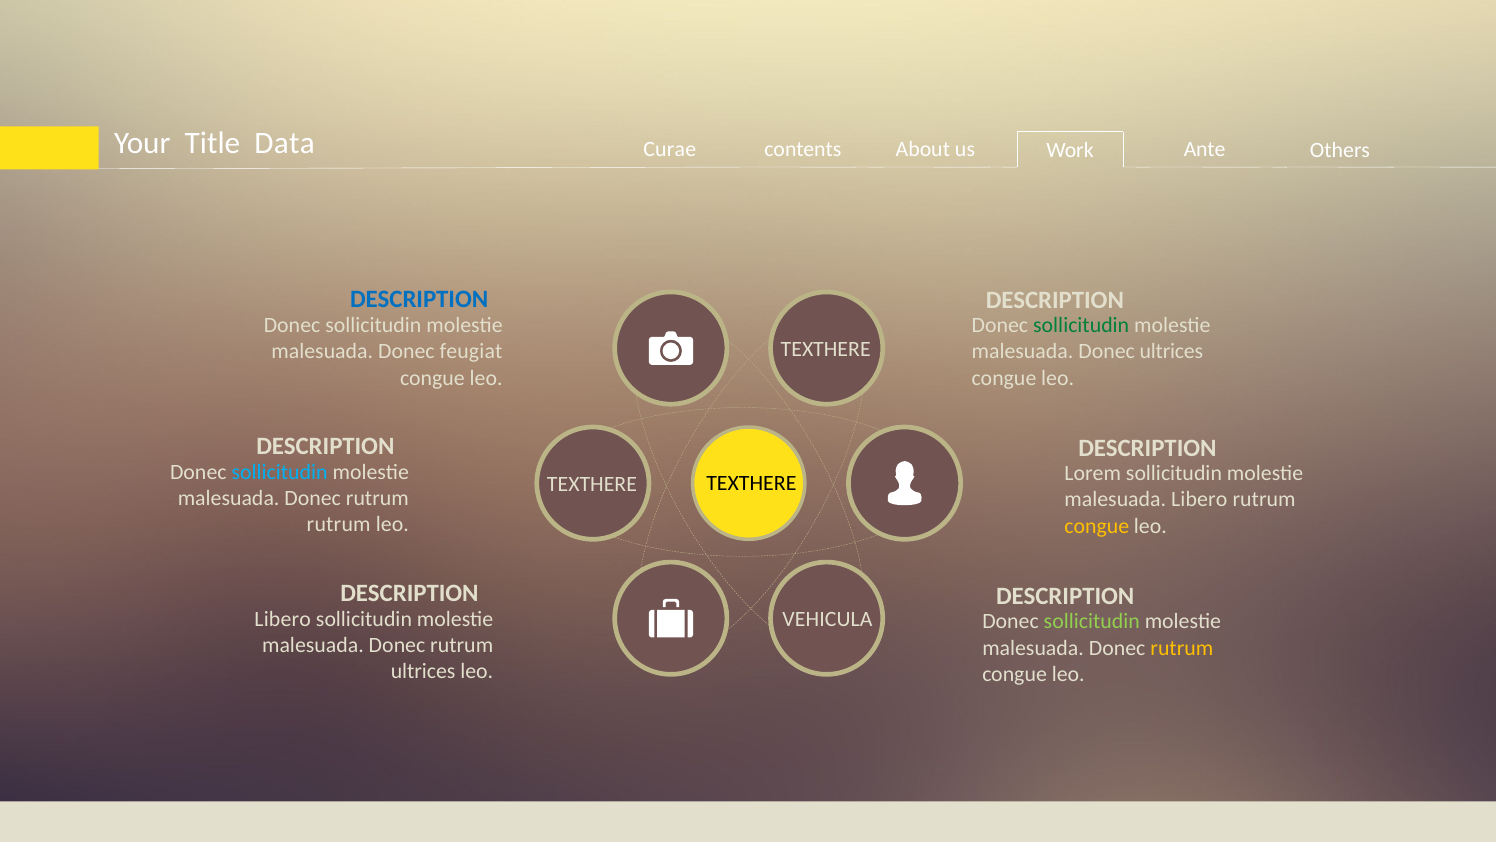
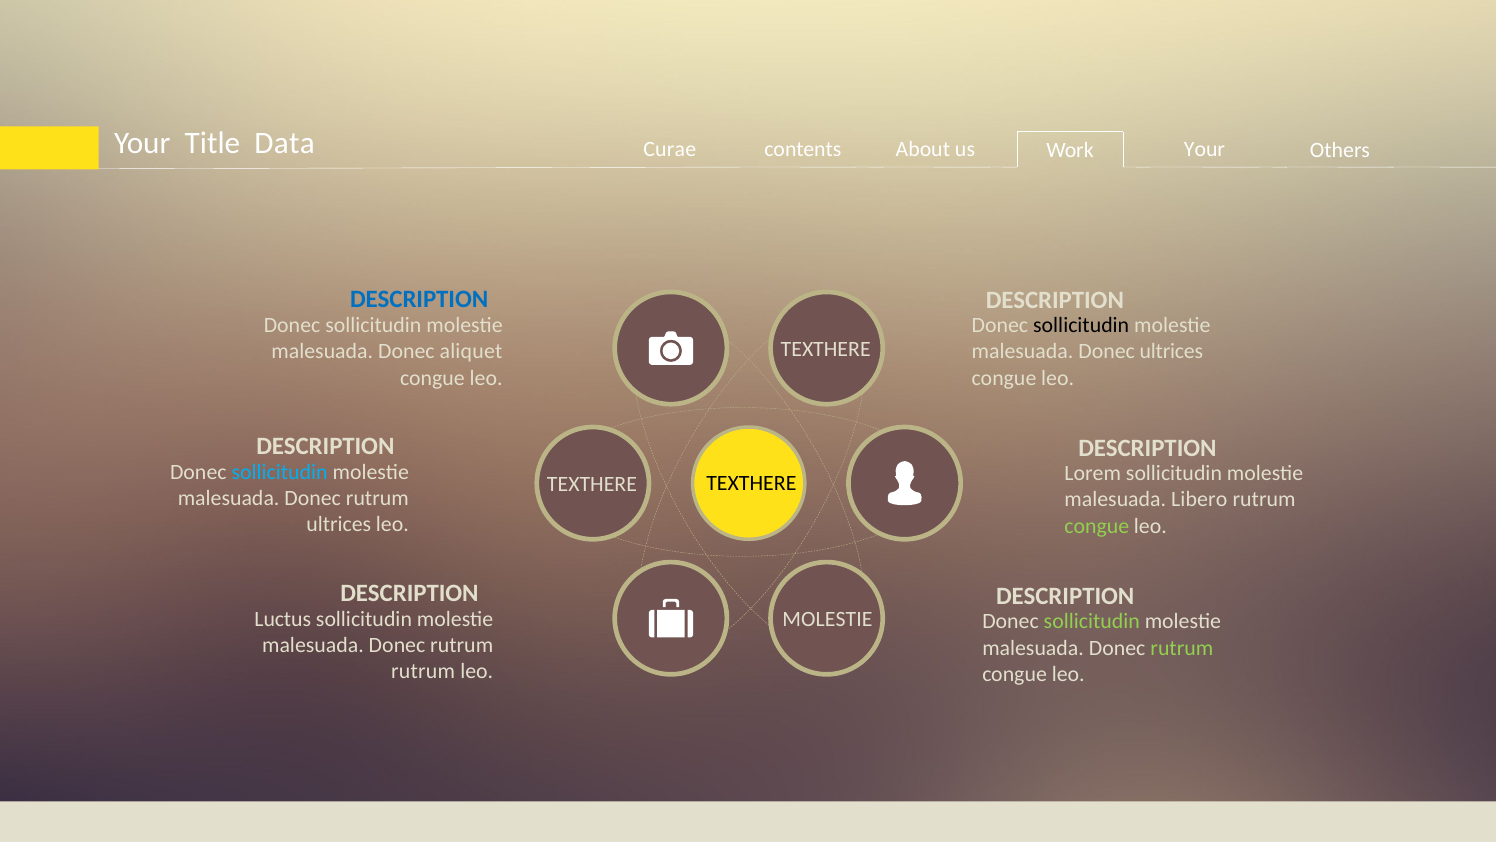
Work Ante: Ante -> Your
sollicitudin at (1081, 325) colour: green -> black
feugiat: feugiat -> aliquet
rutrum at (339, 524): rutrum -> ultrices
congue at (1097, 526) colour: yellow -> light green
Libero at (283, 619): Libero -> Luctus
VEHICULA at (827, 619): VEHICULA -> MOLESTIE
rutrum at (1182, 647) colour: yellow -> light green
ultrices at (423, 671): ultrices -> rutrum
